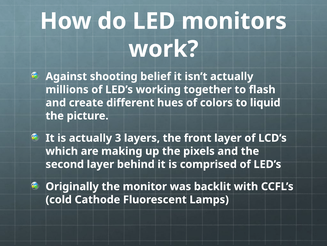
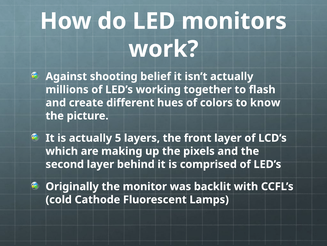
liquid: liquid -> know
3: 3 -> 5
